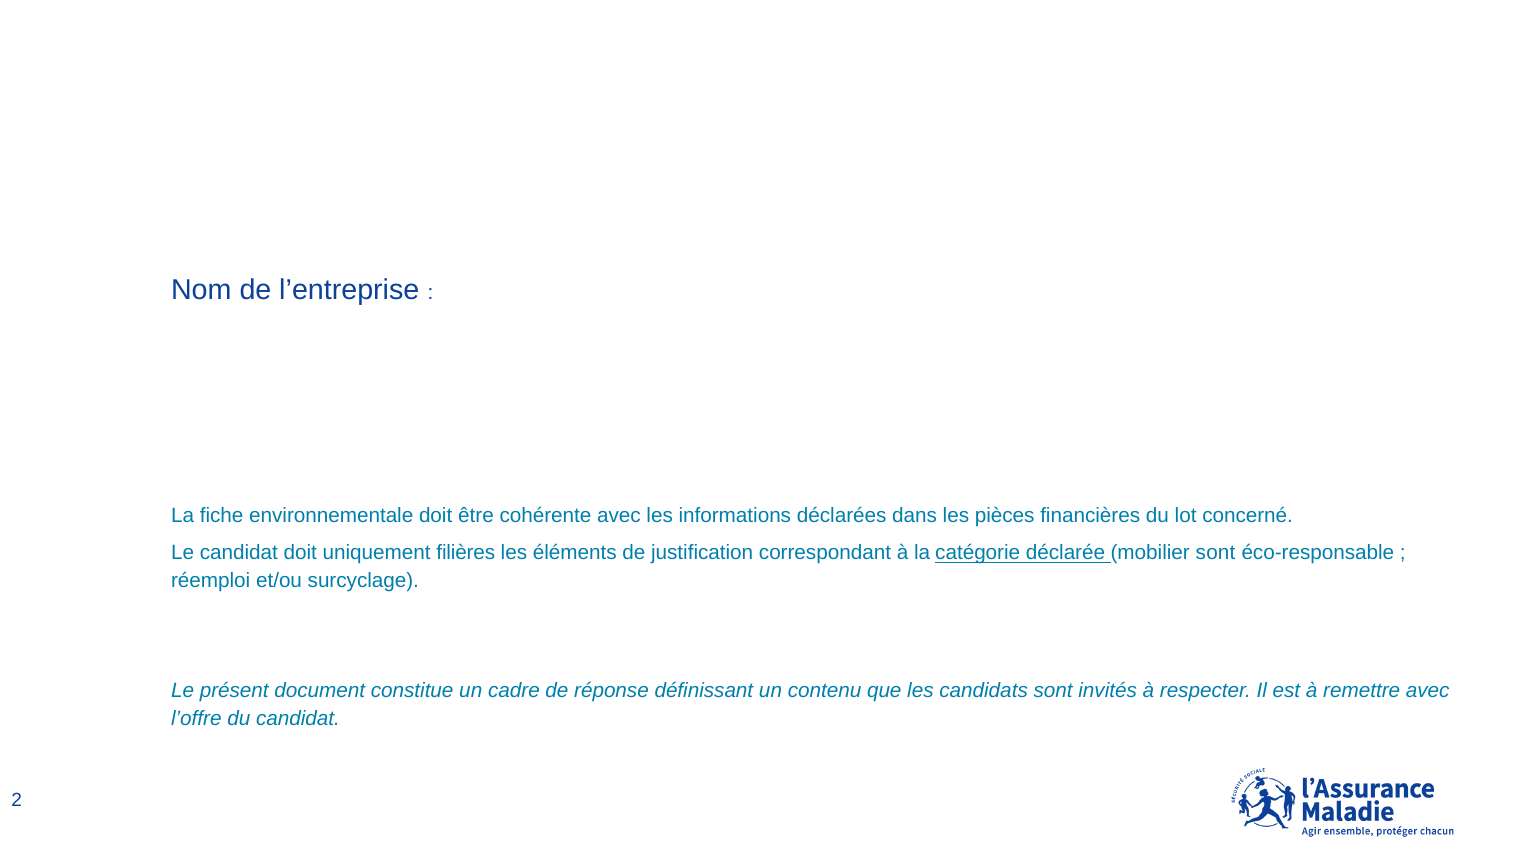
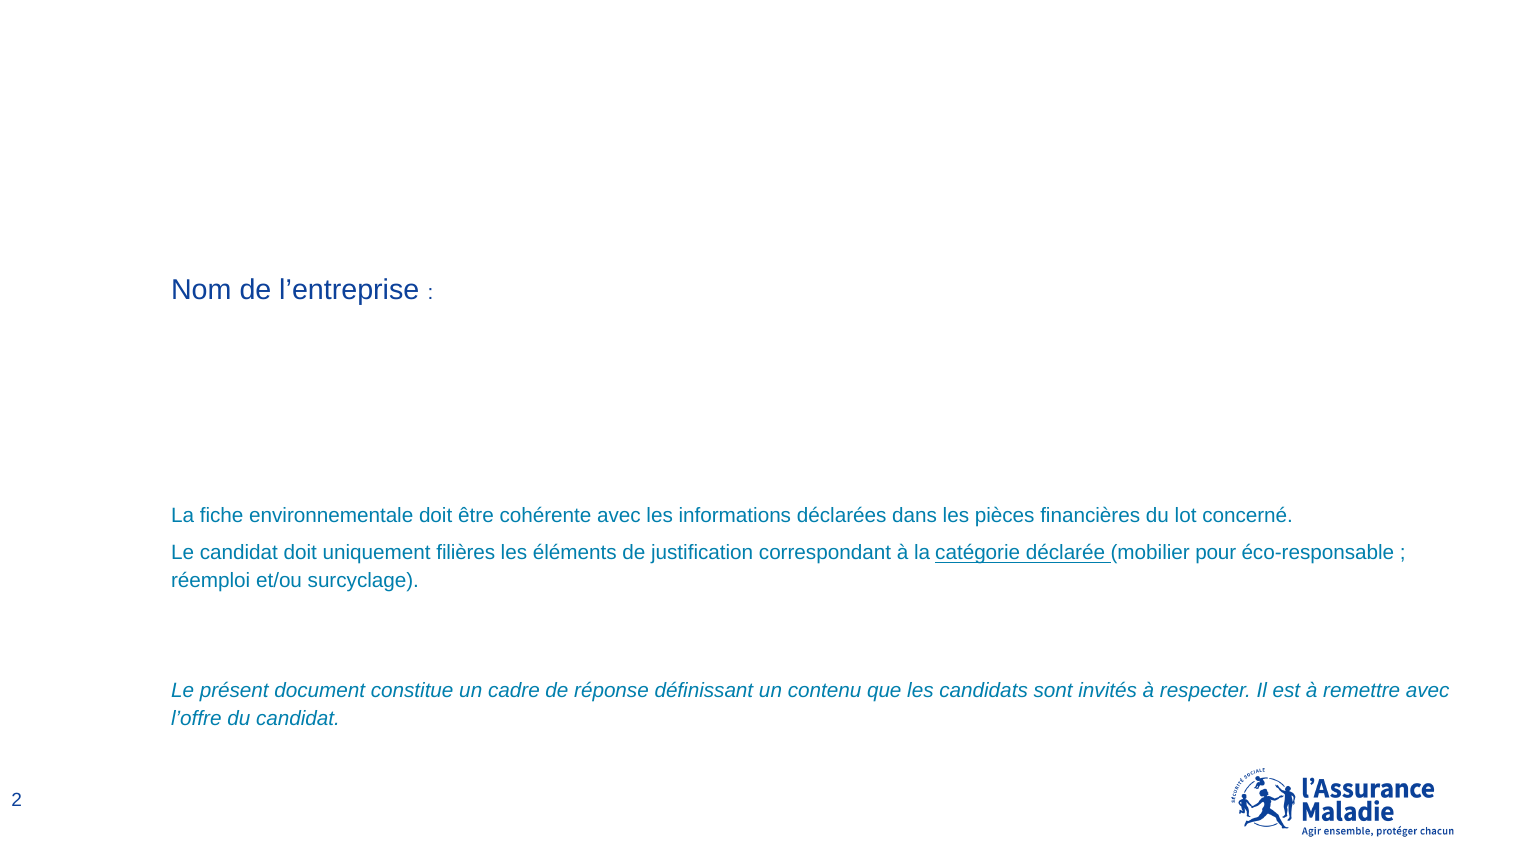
mobilier sont: sont -> pour
